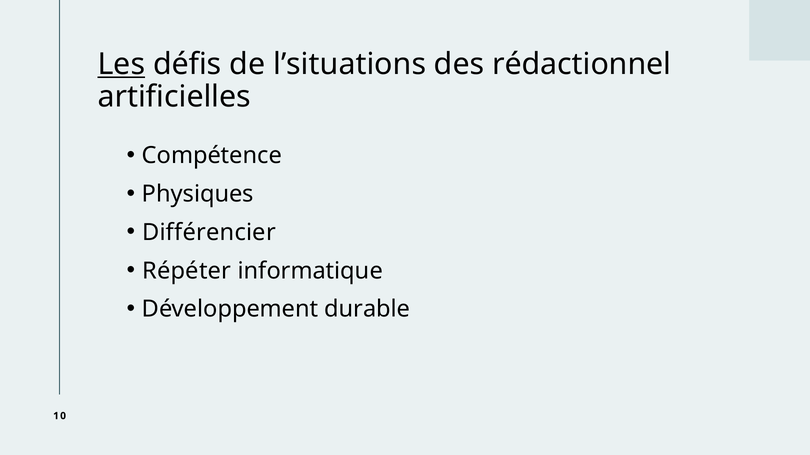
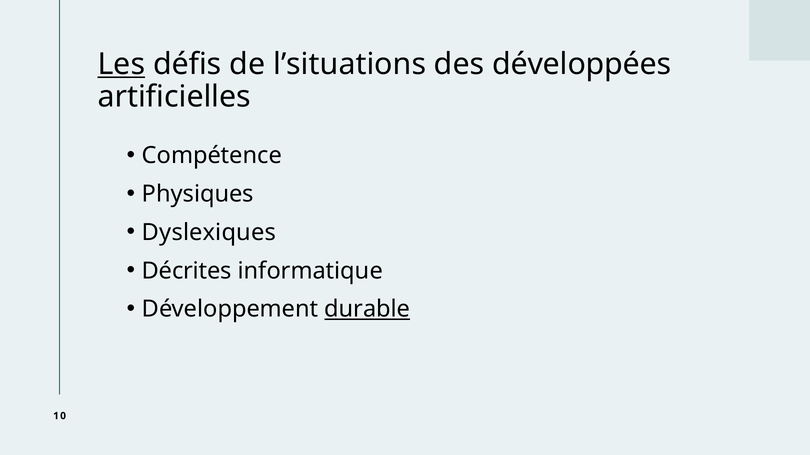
rédactionnel: rédactionnel -> développées
Différencier: Différencier -> Dyslexiques
Répéter: Répéter -> Décrites
durable underline: none -> present
